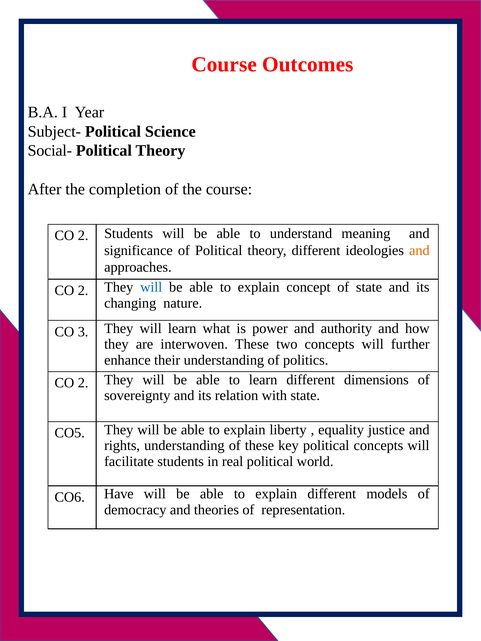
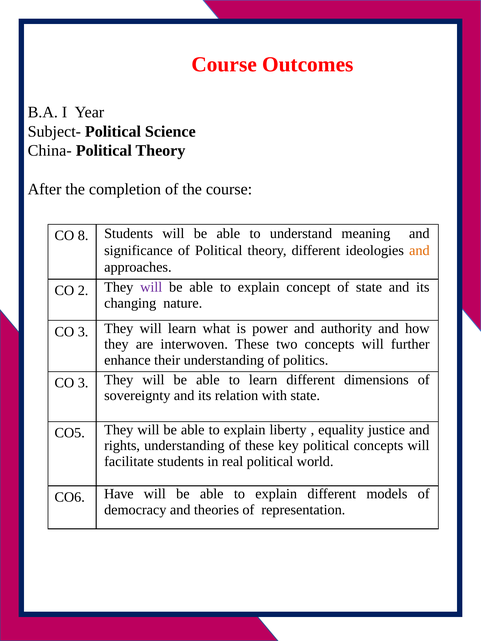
Social-: Social- -> China-
2 at (83, 236): 2 -> 8
will at (151, 287) colour: blue -> purple
2 at (83, 383): 2 -> 3
